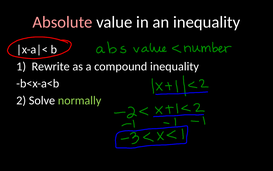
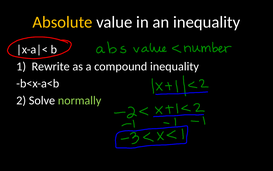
Absolute colour: pink -> yellow
